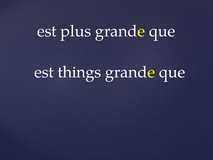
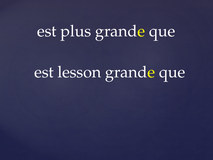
things: things -> lesson
